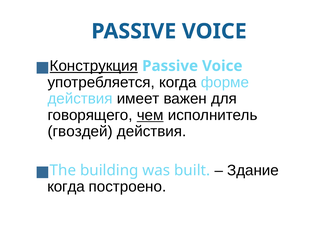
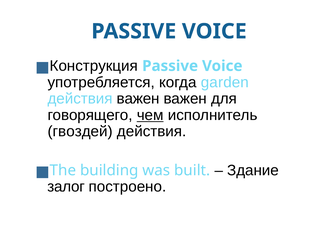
Конструкция underline: present -> none
форме: форме -> garden
действия имеет: имеет -> важен
когда at (66, 187): когда -> залог
